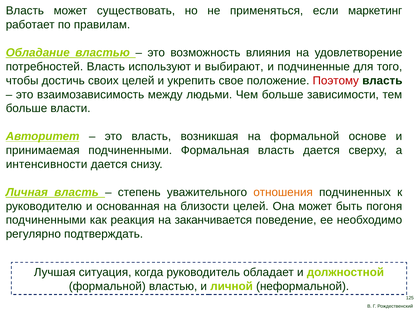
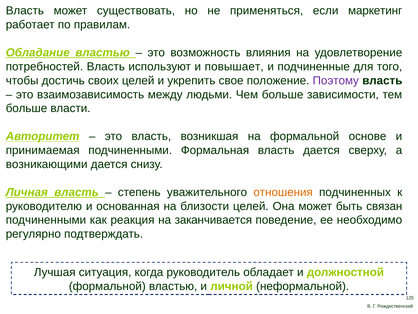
выбирают: выбирают -> повышает
Поэтому colour: red -> purple
интенсивности: интенсивности -> возникающими
погоня: погоня -> связан
